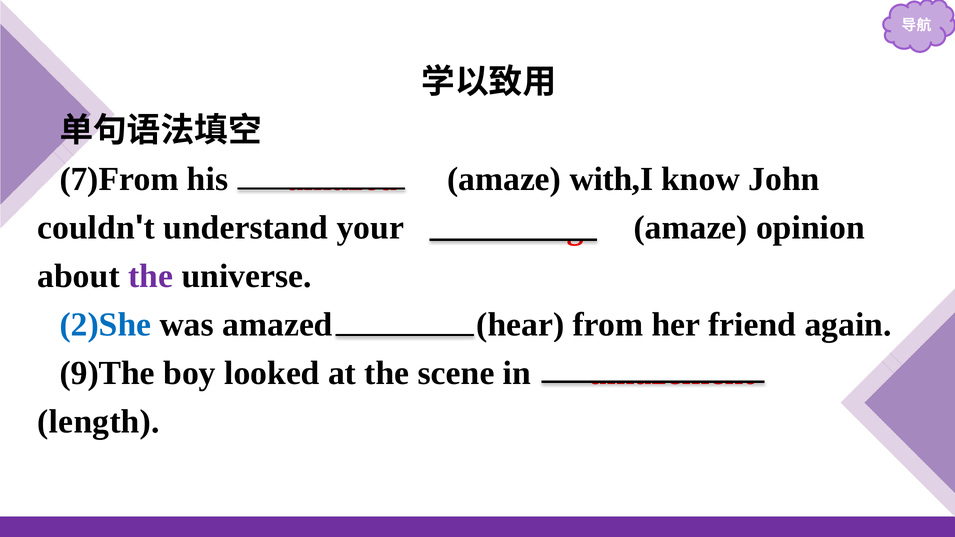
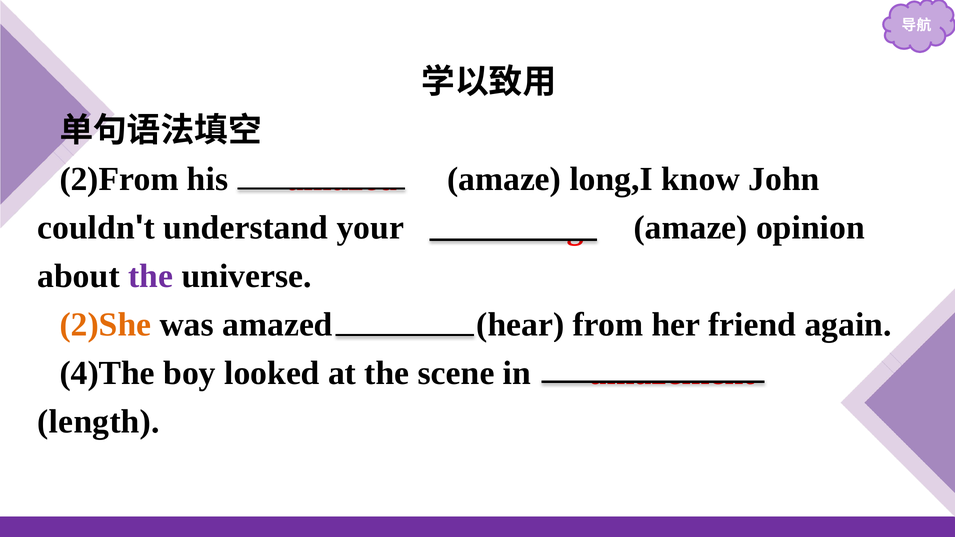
7)From: 7)From -> 2)From
with,I: with,I -> long,I
2)She colour: blue -> orange
9)The: 9)The -> 4)The
